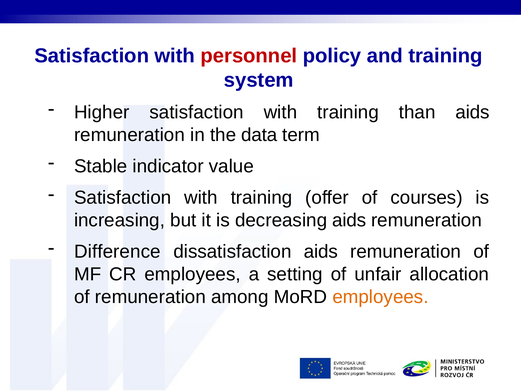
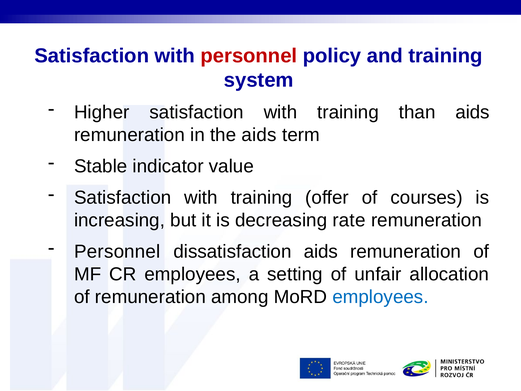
the data: data -> aids
decreasing aids: aids -> rate
Difference at (117, 251): Difference -> Personnel
employees at (380, 297) colour: orange -> blue
